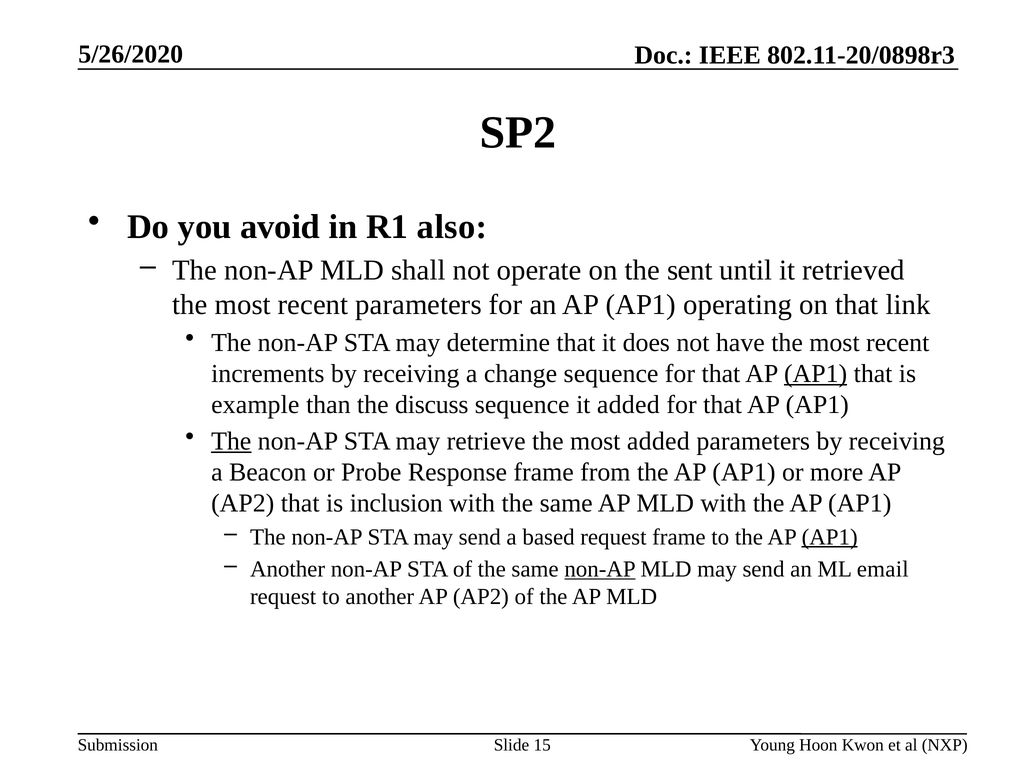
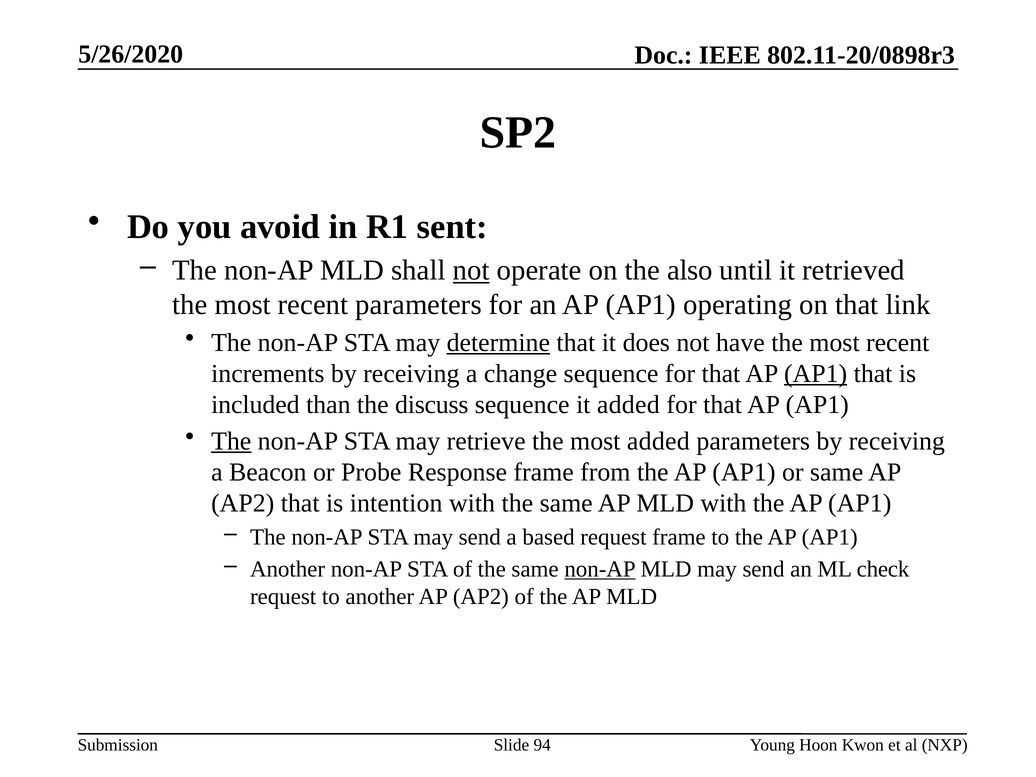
also: also -> sent
not at (471, 270) underline: none -> present
sent: sent -> also
determine underline: none -> present
example: example -> included
or more: more -> same
inclusion: inclusion -> intention
AP1 at (830, 537) underline: present -> none
email: email -> check
15: 15 -> 94
